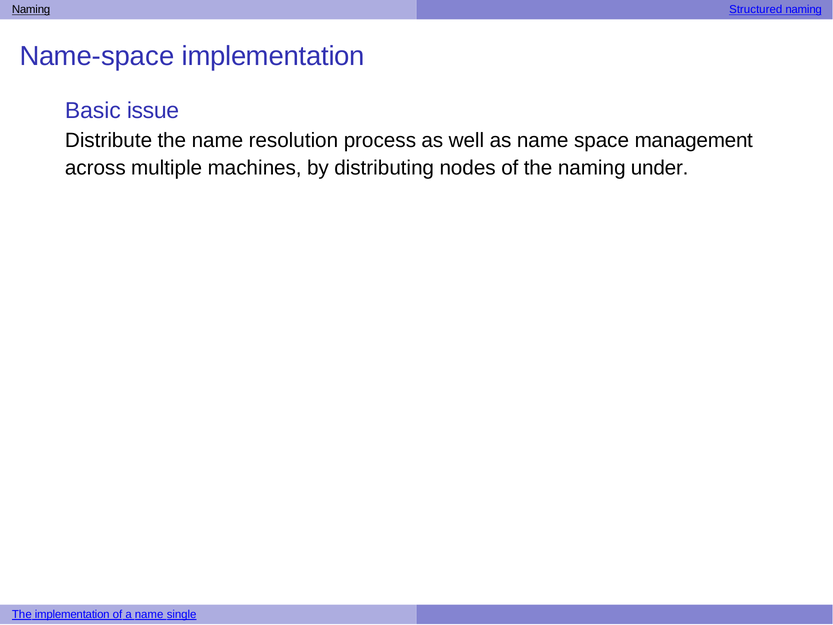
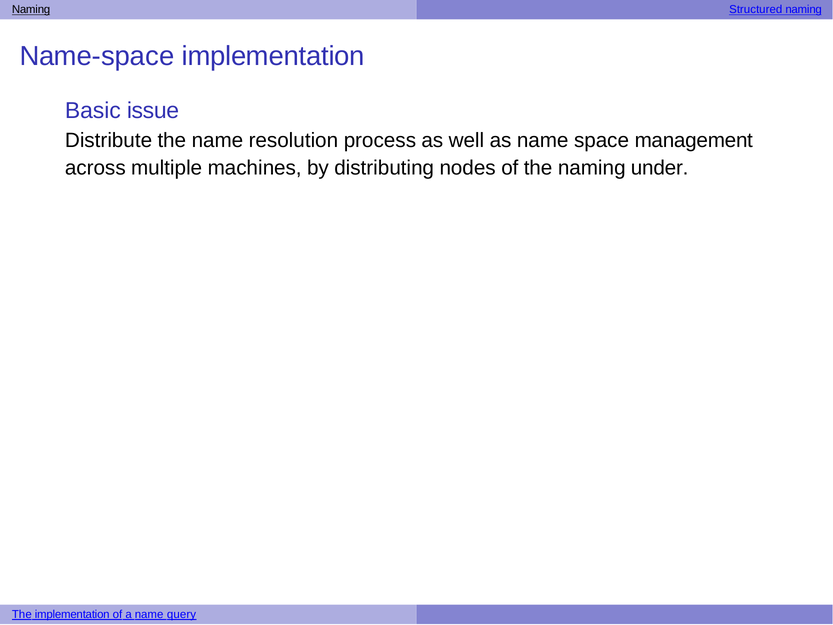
single: single -> query
